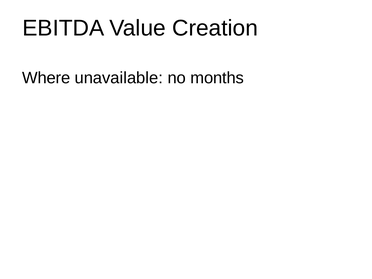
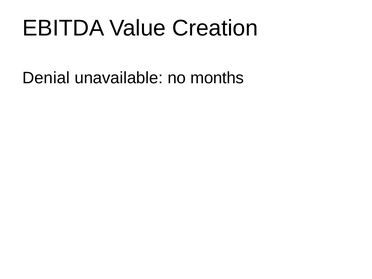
Where: Where -> Denial
